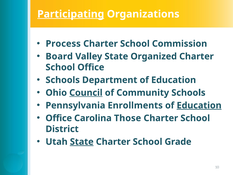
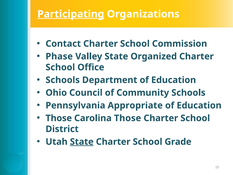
Process: Process -> Contact
Board: Board -> Phase
Council underline: present -> none
Enrollments: Enrollments -> Appropriate
Education at (199, 105) underline: present -> none
Office at (59, 118): Office -> Those
